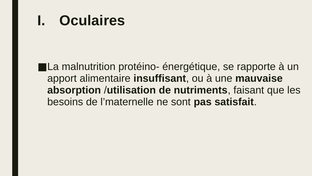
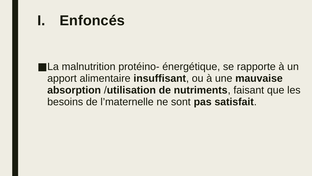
Oculaires: Oculaires -> Enfoncés
